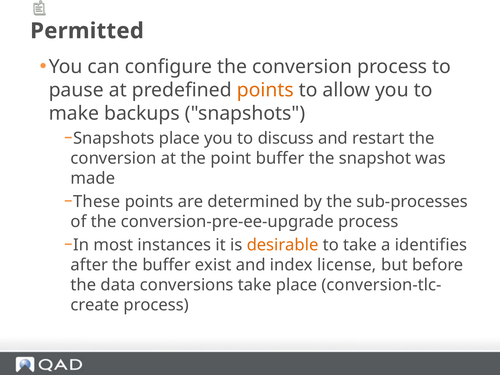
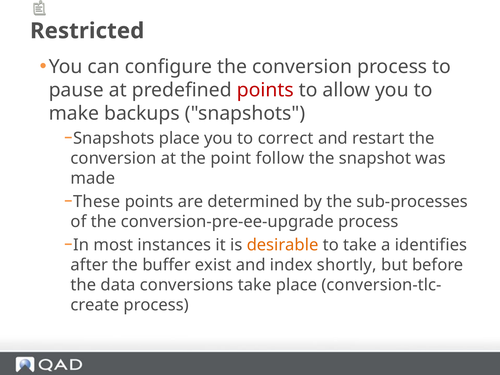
Permitted: Permitted -> Restricted
points at (265, 90) colour: orange -> red
discuss: discuss -> correct
point buffer: buffer -> follow
license: license -> shortly
